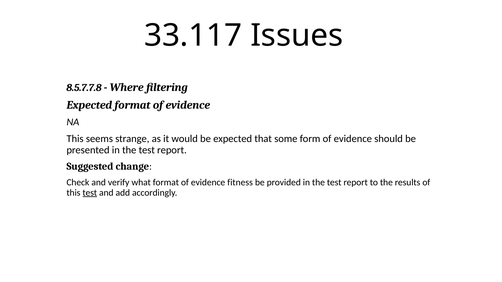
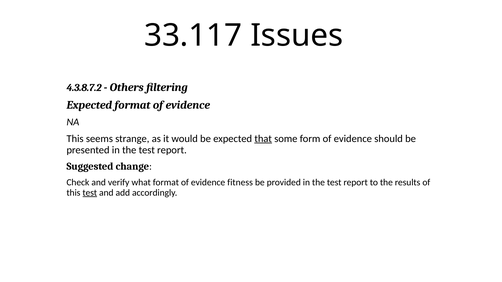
8.5.7.7.8: 8.5.7.7.8 -> 4.3.8.7.2
Where: Where -> Others
that underline: none -> present
